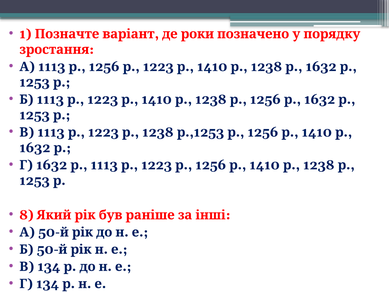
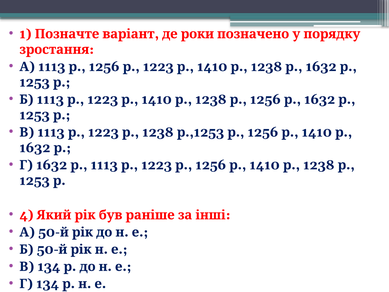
8: 8 -> 4
